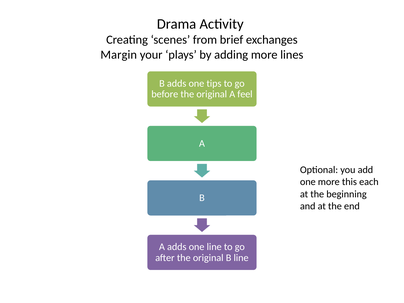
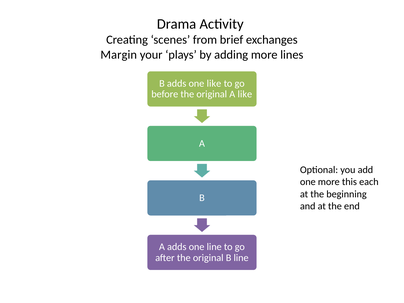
one tips: tips -> like
feel at (245, 94): feel -> like
